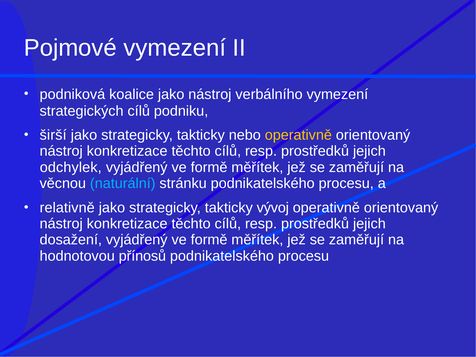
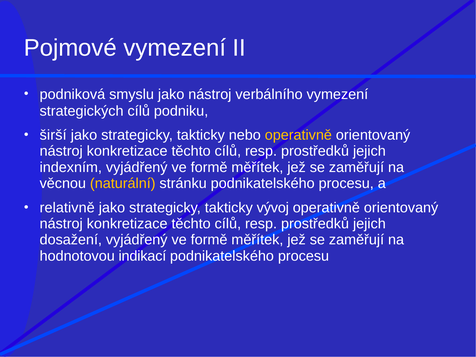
koalice: koalice -> smyslu
odchylek: odchylek -> indexním
naturální colour: light blue -> yellow
přínosů: přínosů -> indikací
